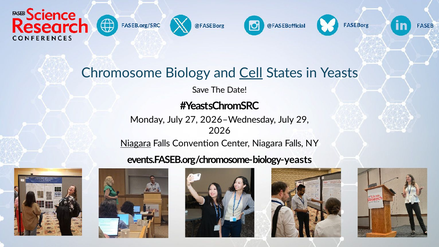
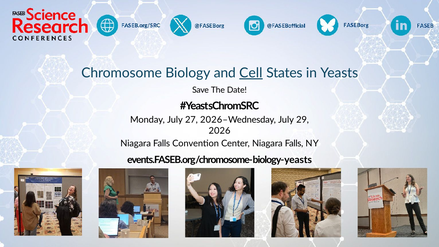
Niagara at (136, 144) underline: present -> none
